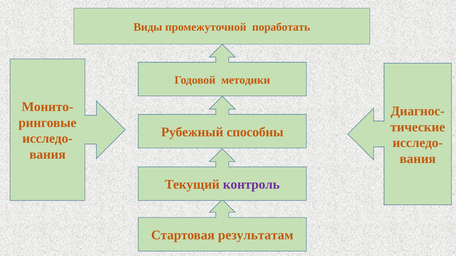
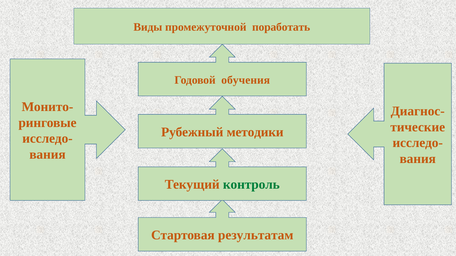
методики: методики -> обучения
способны: способны -> методики
контроль colour: purple -> green
